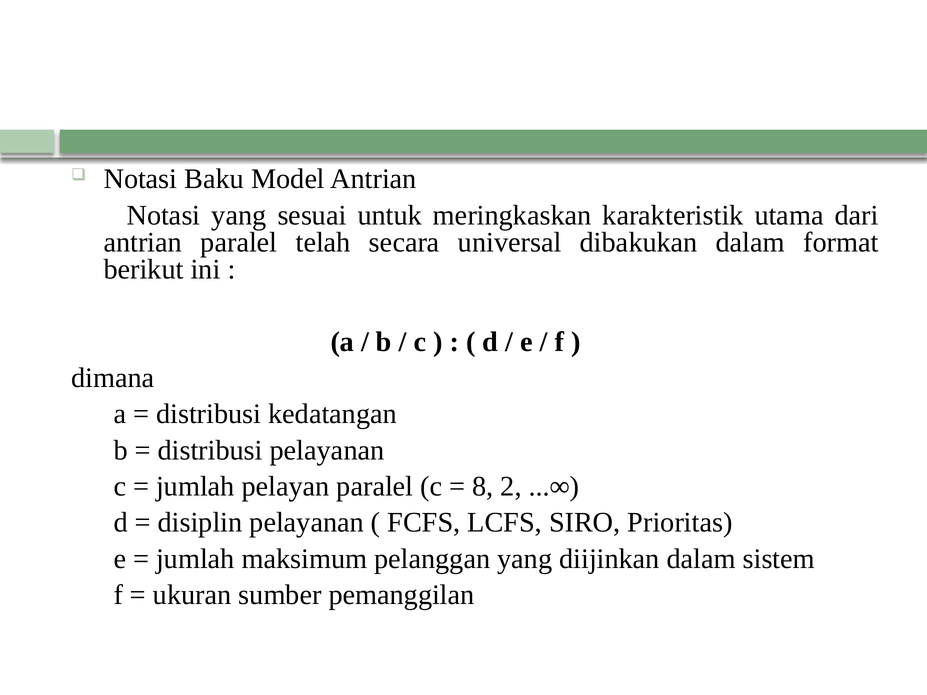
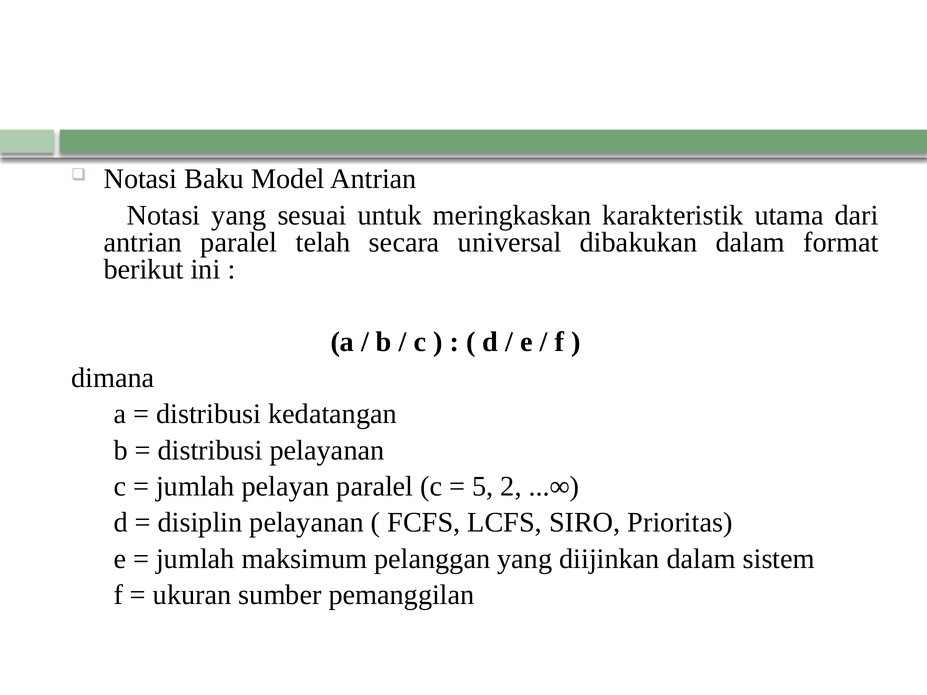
8: 8 -> 5
